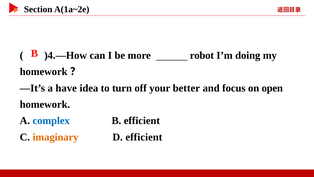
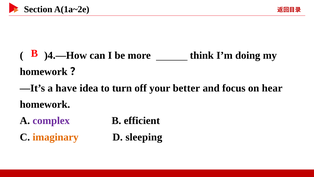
robot: robot -> think
open: open -> hear
complex colour: blue -> purple
D efficient: efficient -> sleeping
